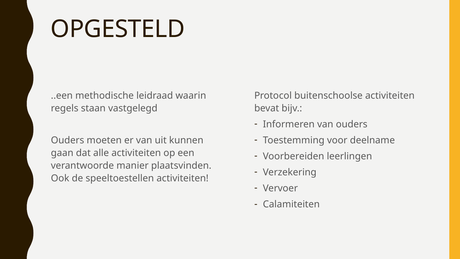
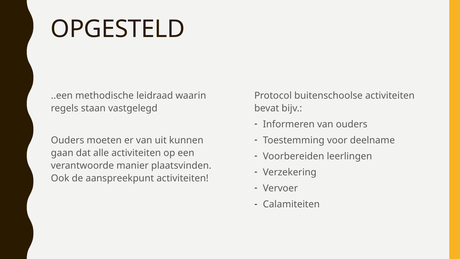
speeltoestellen: speeltoestellen -> aanspreekpunt
